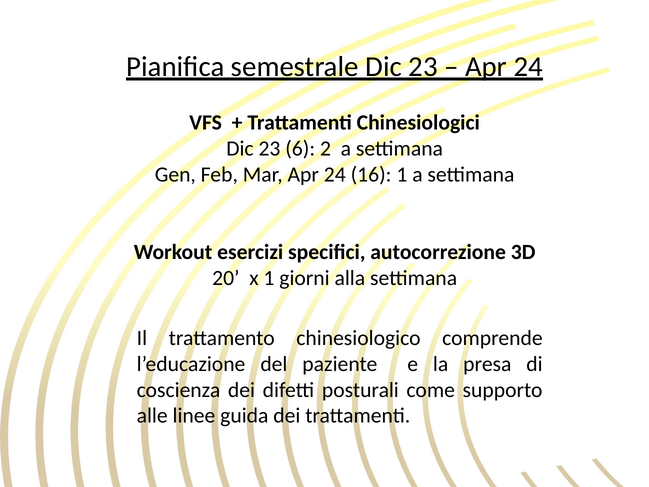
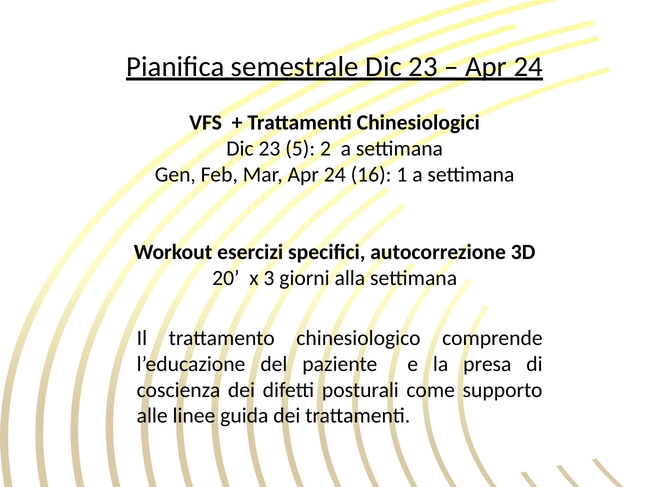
6: 6 -> 5
x 1: 1 -> 3
